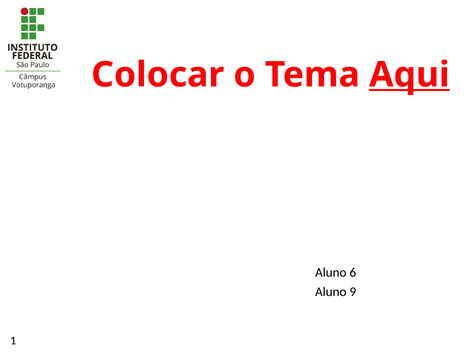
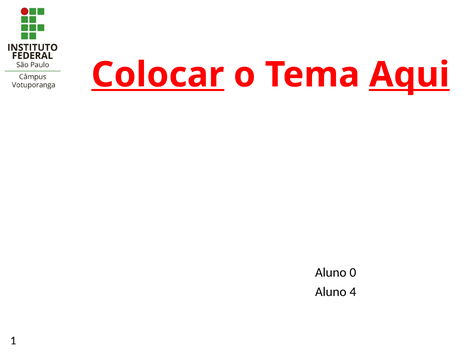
Colocar underline: none -> present
6: 6 -> 0
9: 9 -> 4
